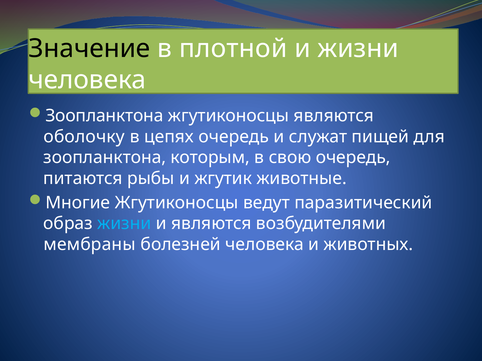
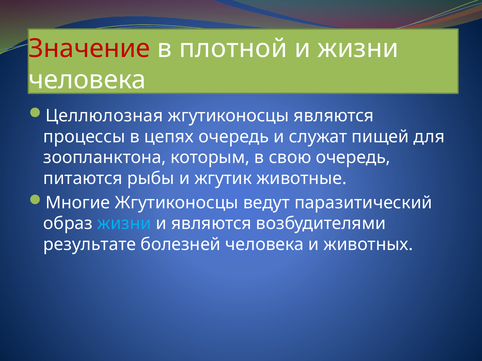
Значение colour: black -> red
Зоопланктона at (104, 116): Зоопланктона -> Целлюлозная
оболочку: оболочку -> процессы
мембраны: мембраны -> результате
